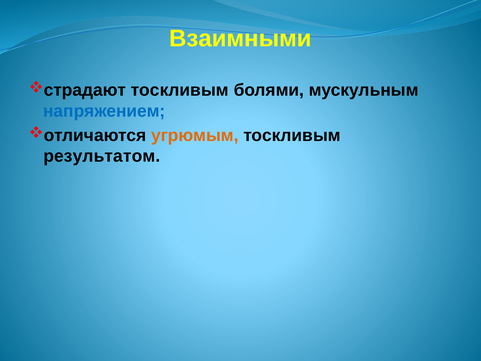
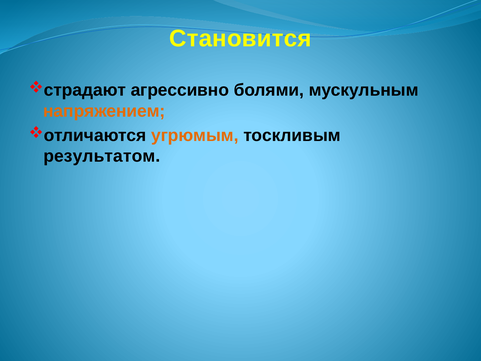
Взаимными: Взаимными -> Становится
тоскливым at (180, 90): тоскливым -> агрессивно
напряжением colour: blue -> orange
